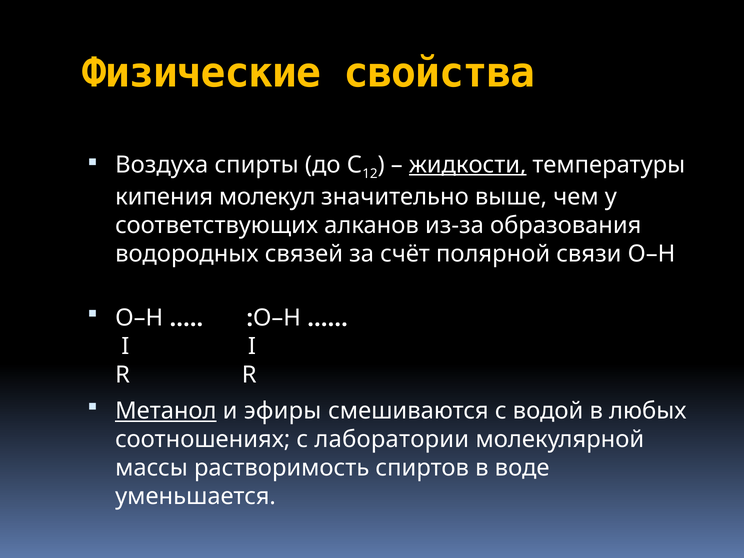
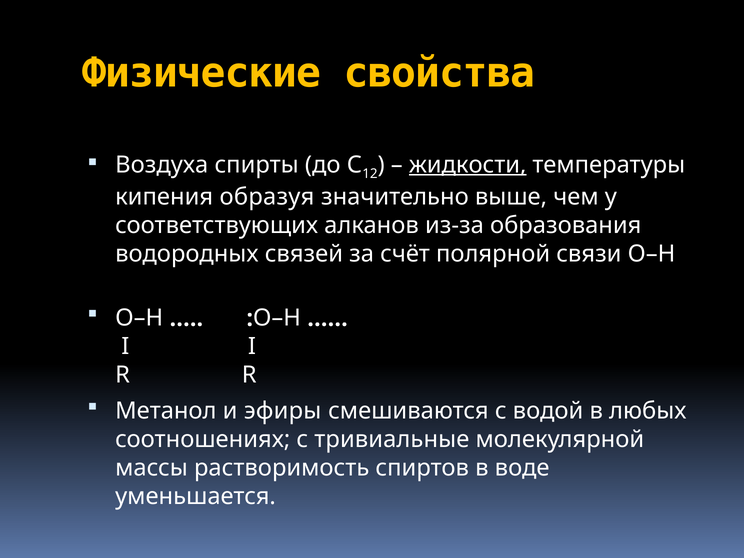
молекул: молекул -> образуя
Метанол underline: present -> none
лаборатории: лаборатории -> тривиальные
